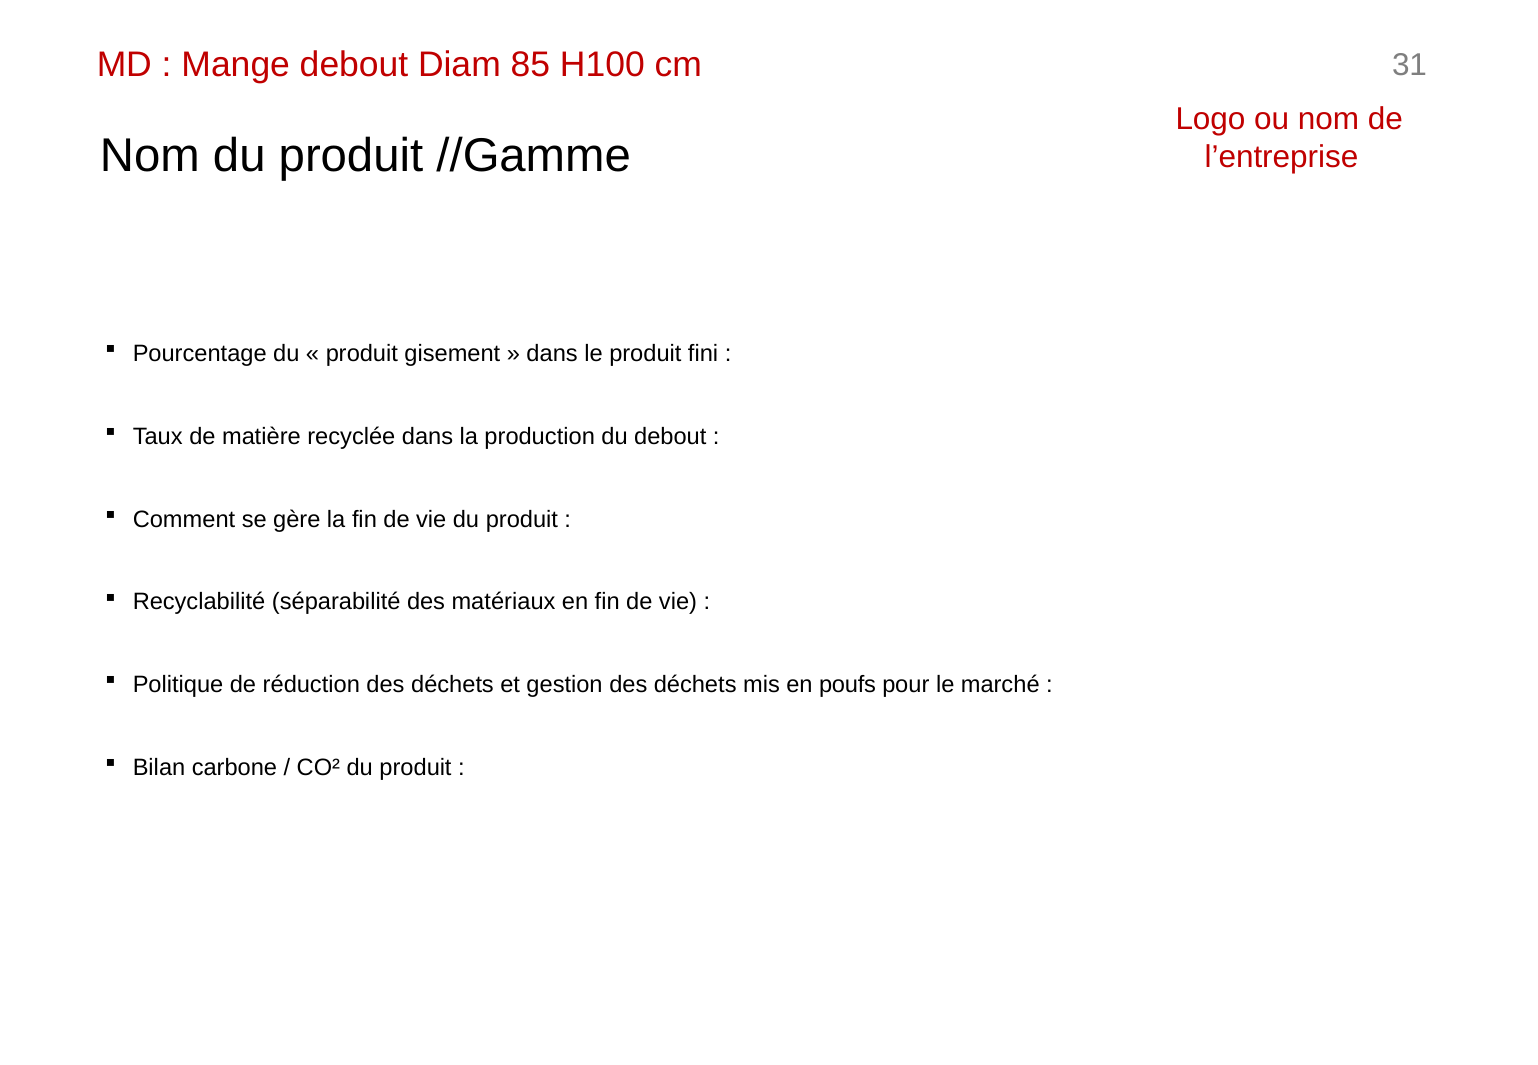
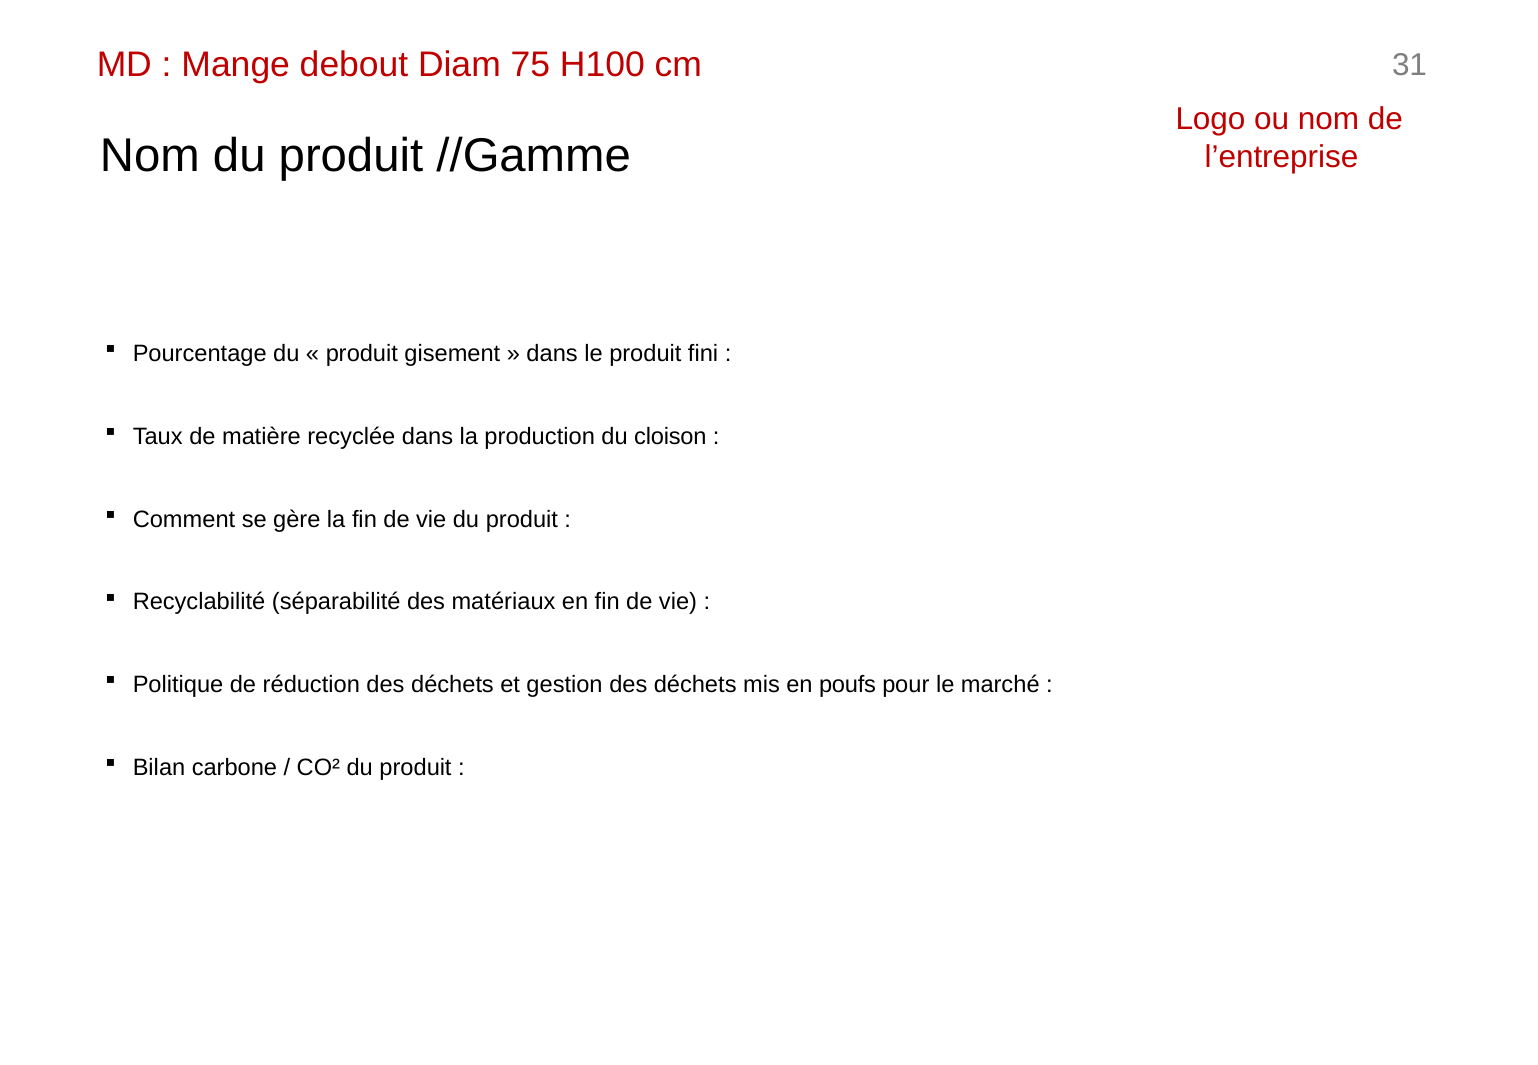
85: 85 -> 75
du debout: debout -> cloison
